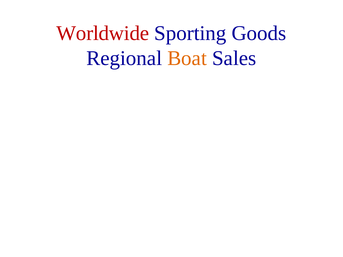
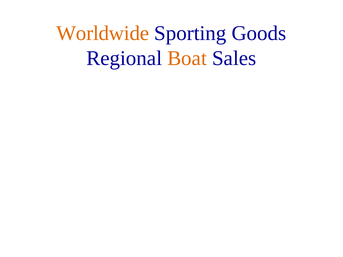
Worldwide colour: red -> orange
